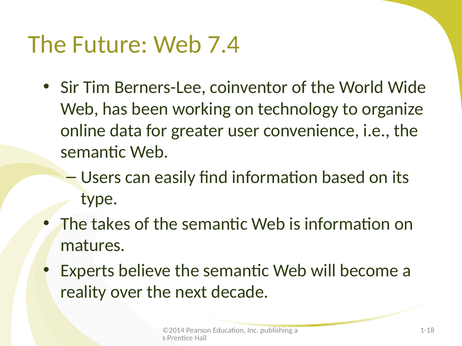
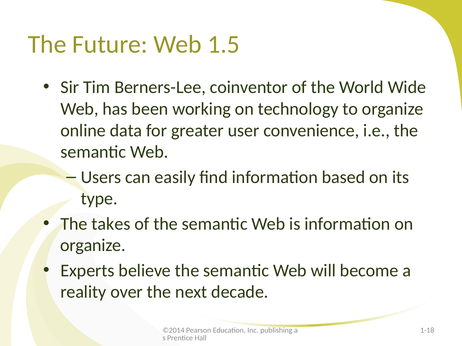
7.4: 7.4 -> 1.5
matures at (93, 246): matures -> organize
